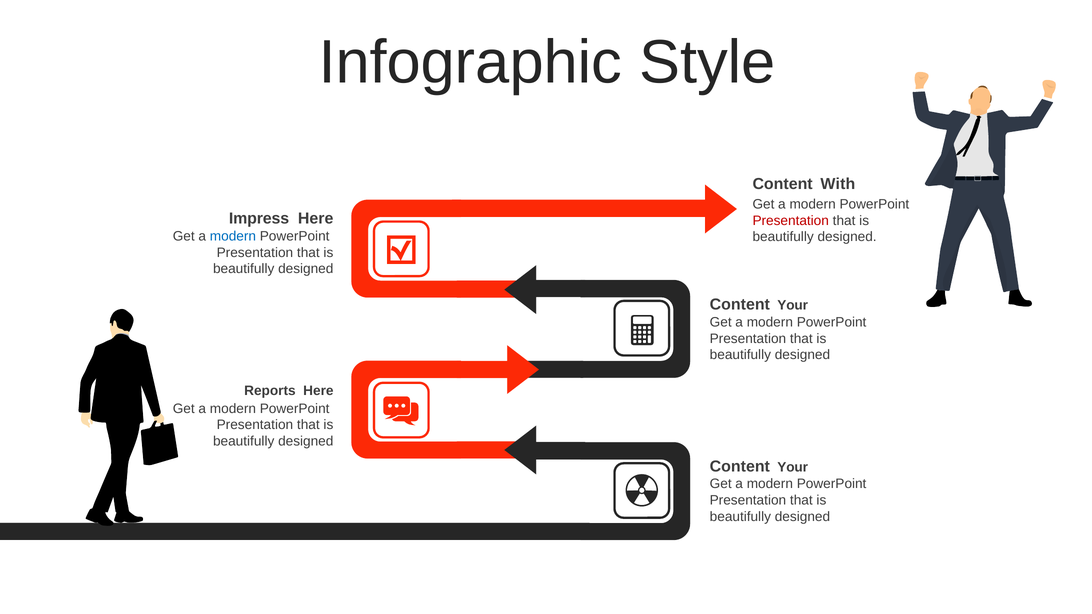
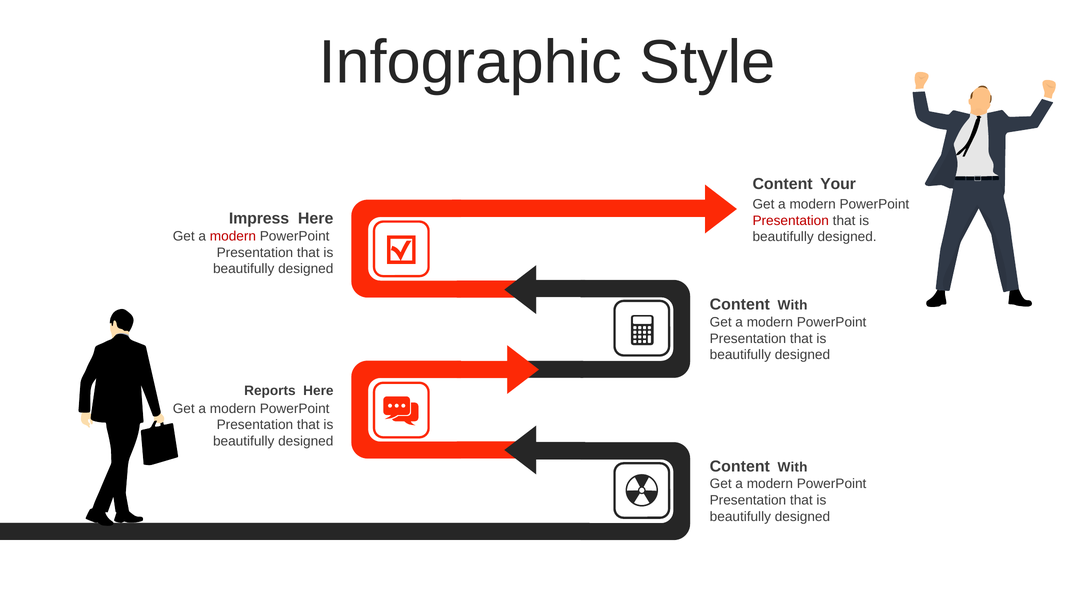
With: With -> Your
modern at (233, 236) colour: blue -> red
Your at (793, 306): Your -> With
Your at (793, 467): Your -> With
